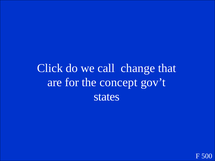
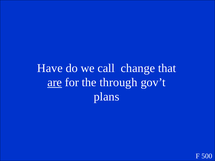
Click: Click -> Have
are underline: none -> present
concept: concept -> through
states: states -> plans
